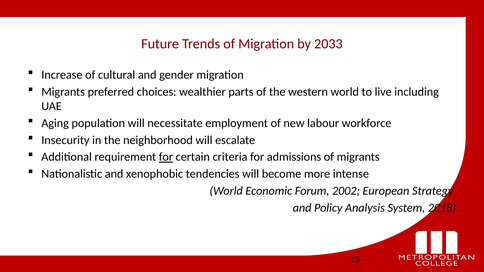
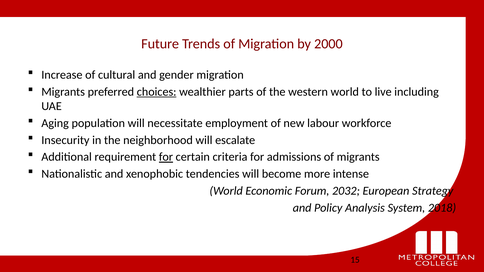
2033: 2033 -> 2000
choices underline: none -> present
2002: 2002 -> 2032
